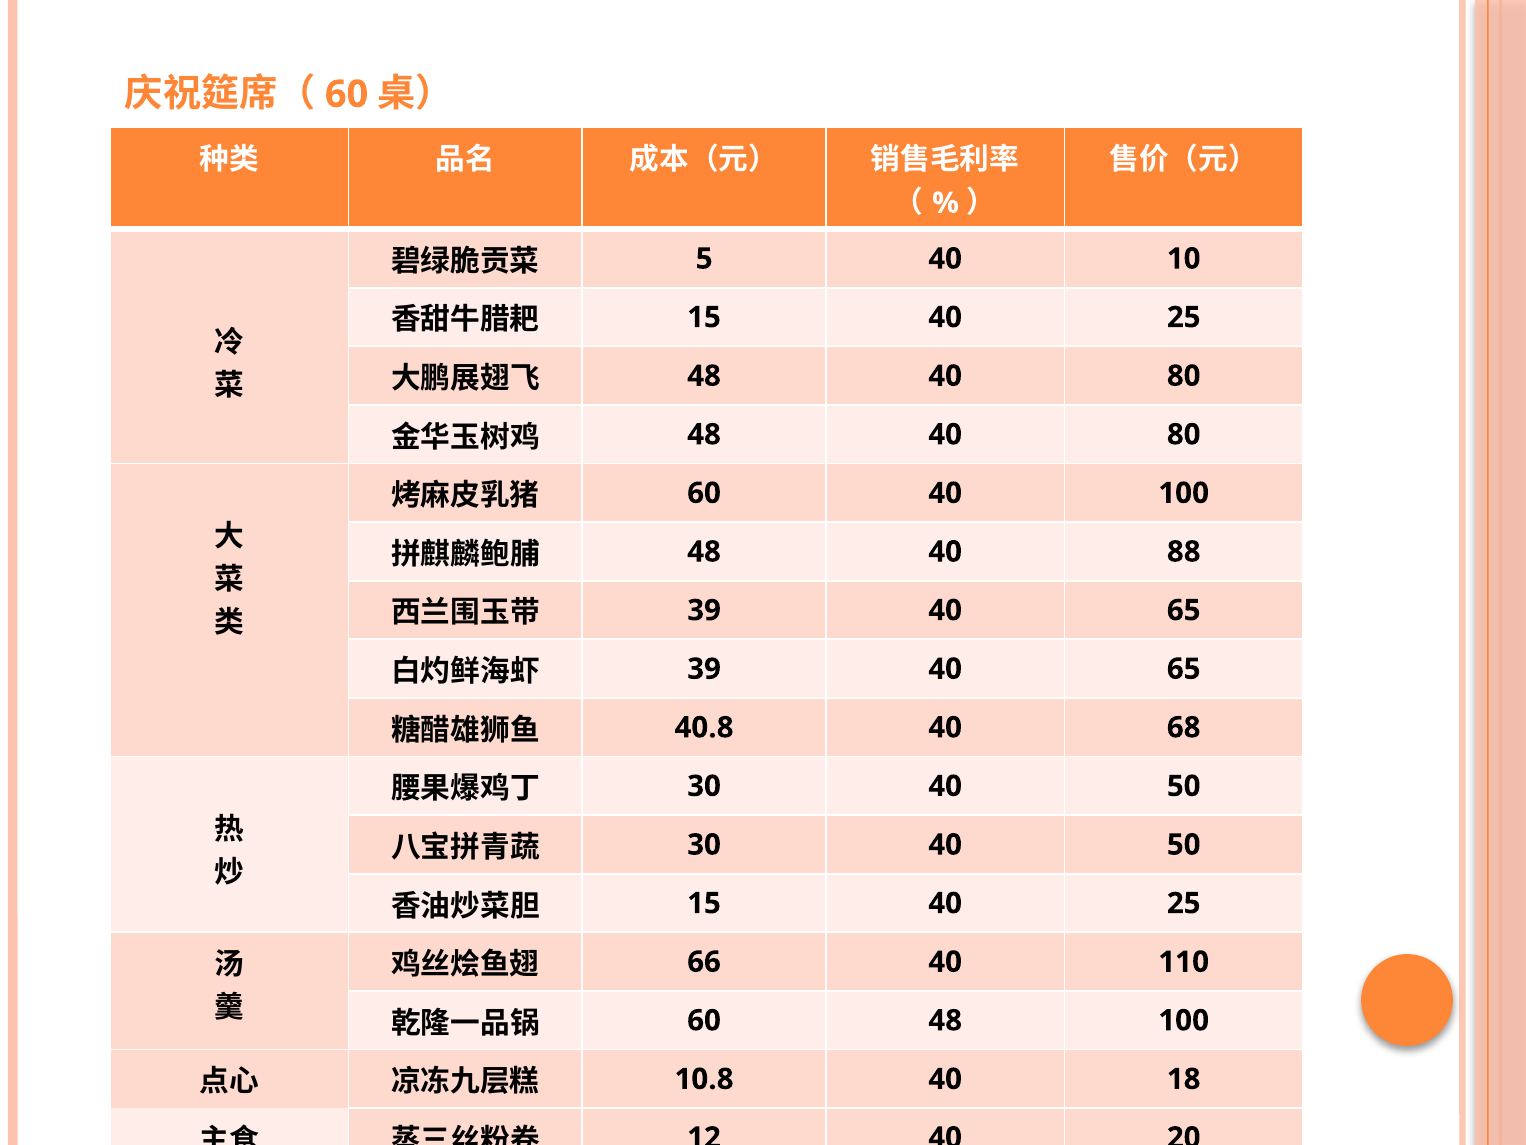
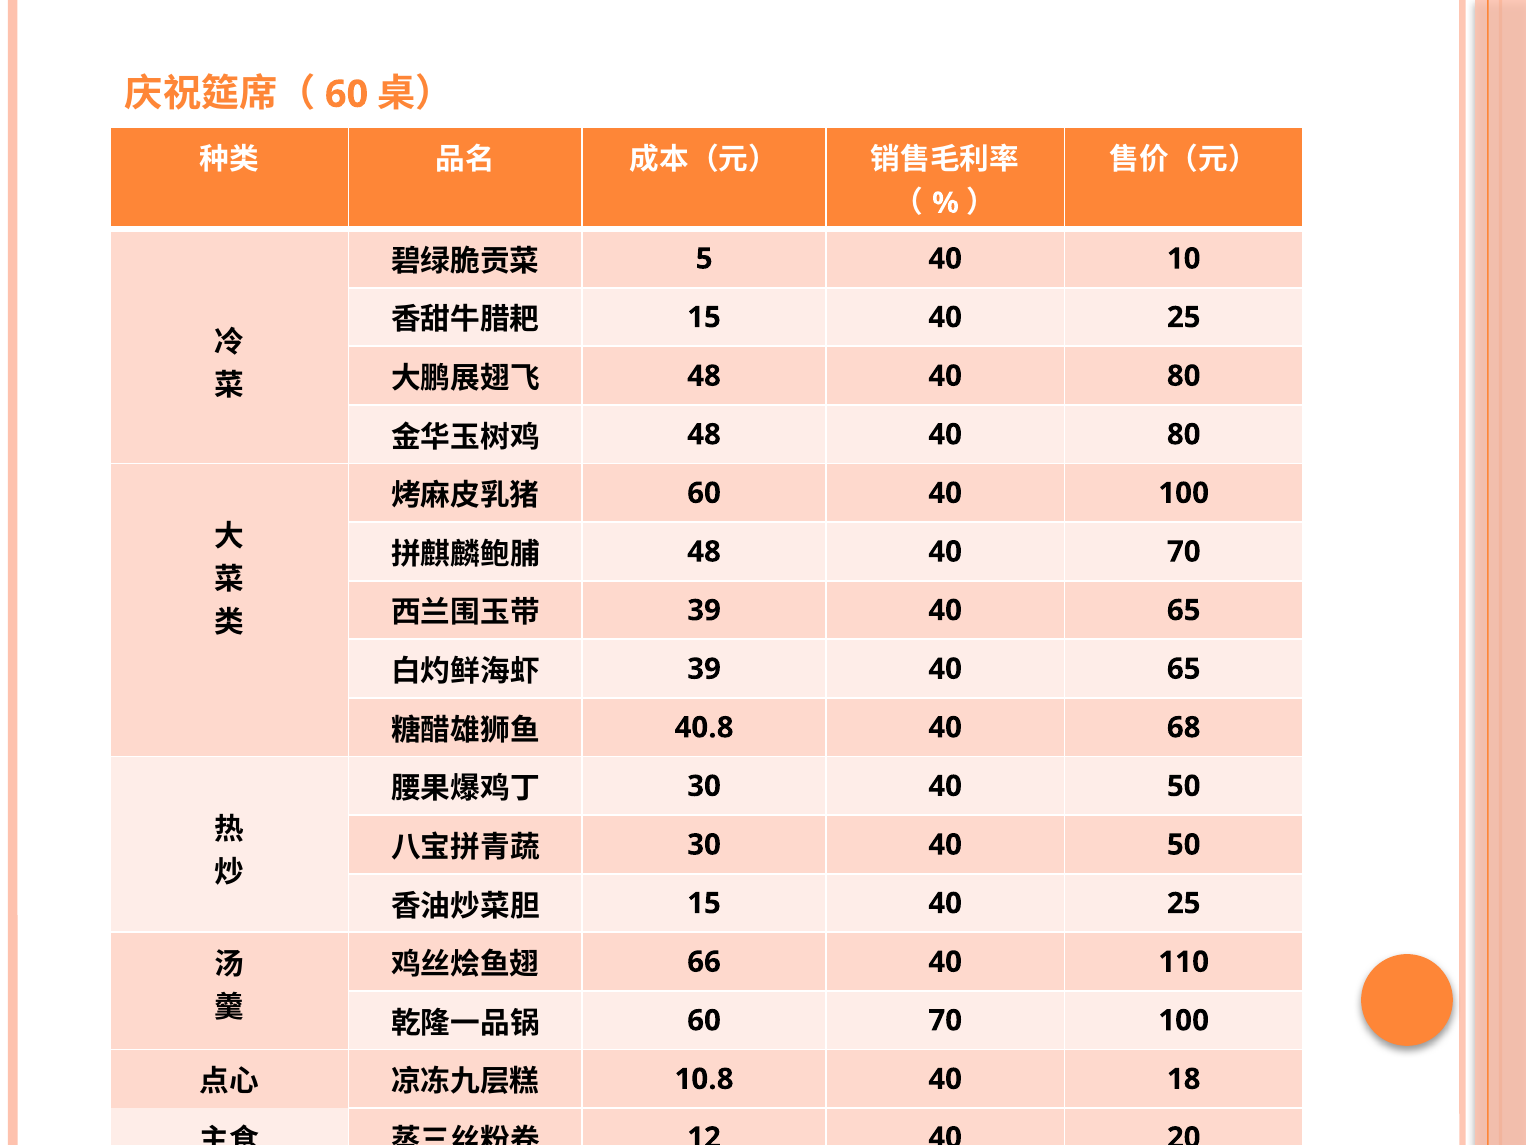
40 88: 88 -> 70
60 48: 48 -> 70
